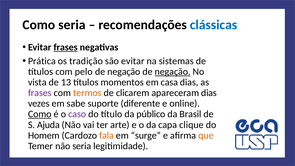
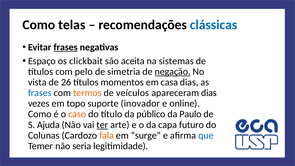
Como seria: seria -> telas
Prática: Prática -> Espaço
tradição: tradição -> clickbait
são evitar: evitar -> aceita
negação at (124, 72): negação -> simetria
13: 13 -> 26
frases at (40, 93) colour: purple -> blue
clicarem: clicarem -> veículos
sabe: sabe -> topo
diferente: diferente -> inovador
Como at (40, 114) underline: present -> none
caso colour: purple -> orange
Brasil: Brasil -> Paulo
ter underline: none -> present
clique: clique -> futuro
Homem: Homem -> Colunas
que colour: orange -> blue
